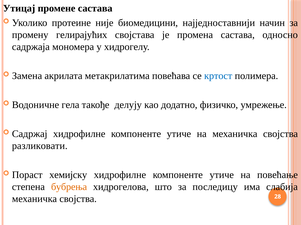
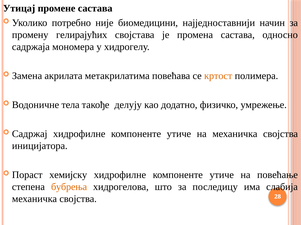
протеине: протеине -> потребно
кртост colour: blue -> orange
гела: гела -> тела
разликовати: разликовати -> иницијатора
